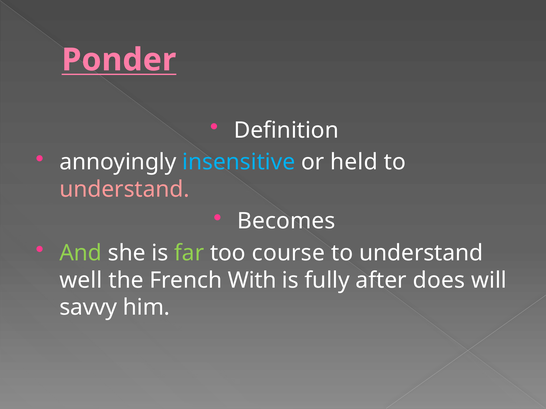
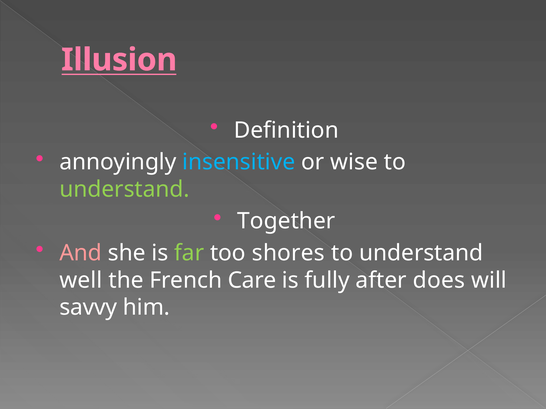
Ponder: Ponder -> Illusion
held: held -> wise
understand at (125, 190) colour: pink -> light green
Becomes: Becomes -> Together
And colour: light green -> pink
course: course -> shores
With: With -> Care
